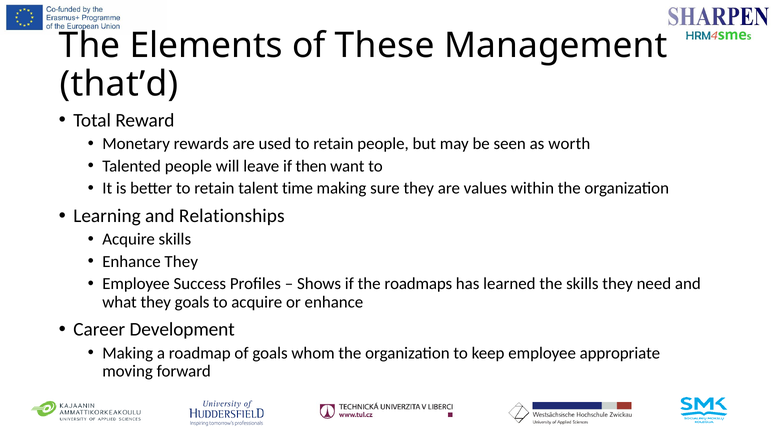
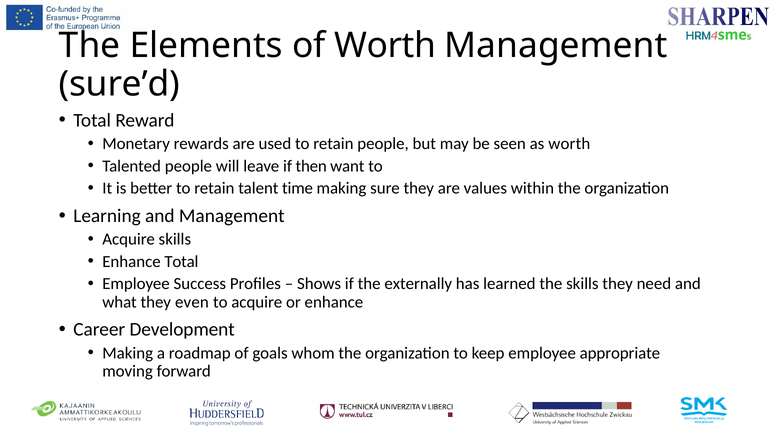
of These: These -> Worth
that’d: that’d -> sure’d
and Relationships: Relationships -> Management
Enhance They: They -> Total
roadmaps: roadmaps -> externally
they goals: goals -> even
